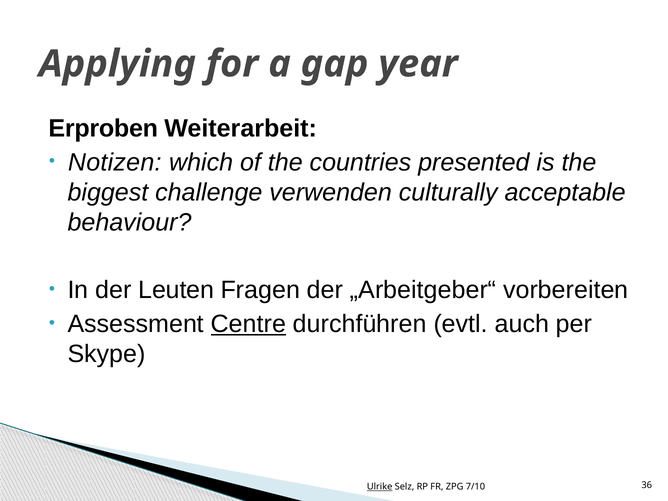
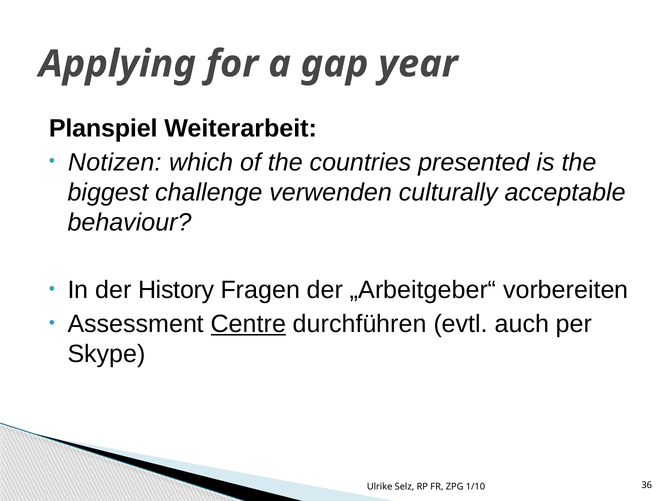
Erproben: Erproben -> Planspiel
Leuten: Leuten -> History
Ulrike underline: present -> none
7/10: 7/10 -> 1/10
